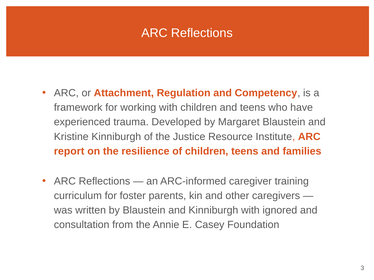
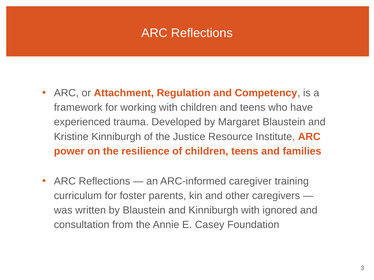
report: report -> power
